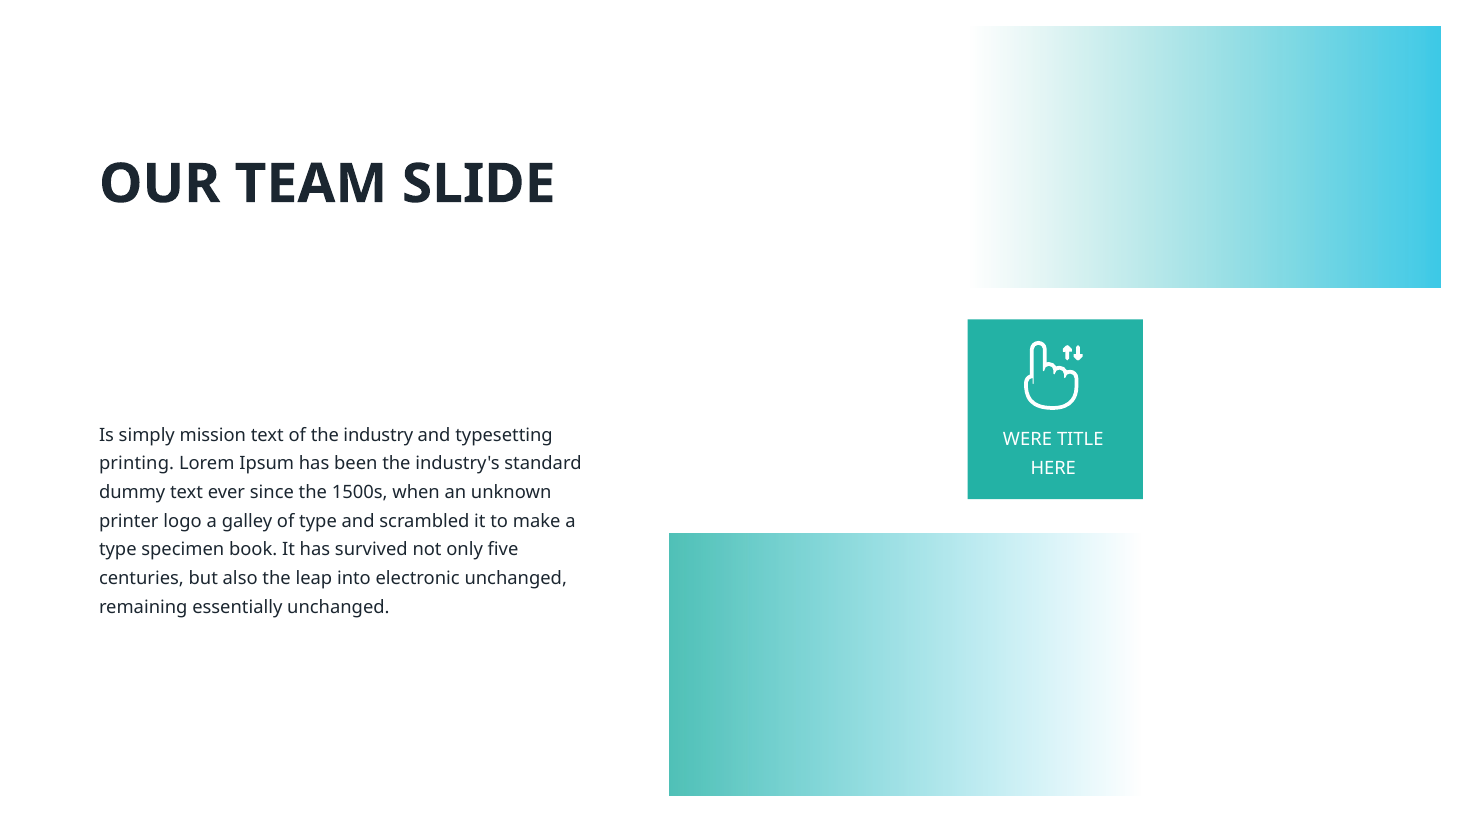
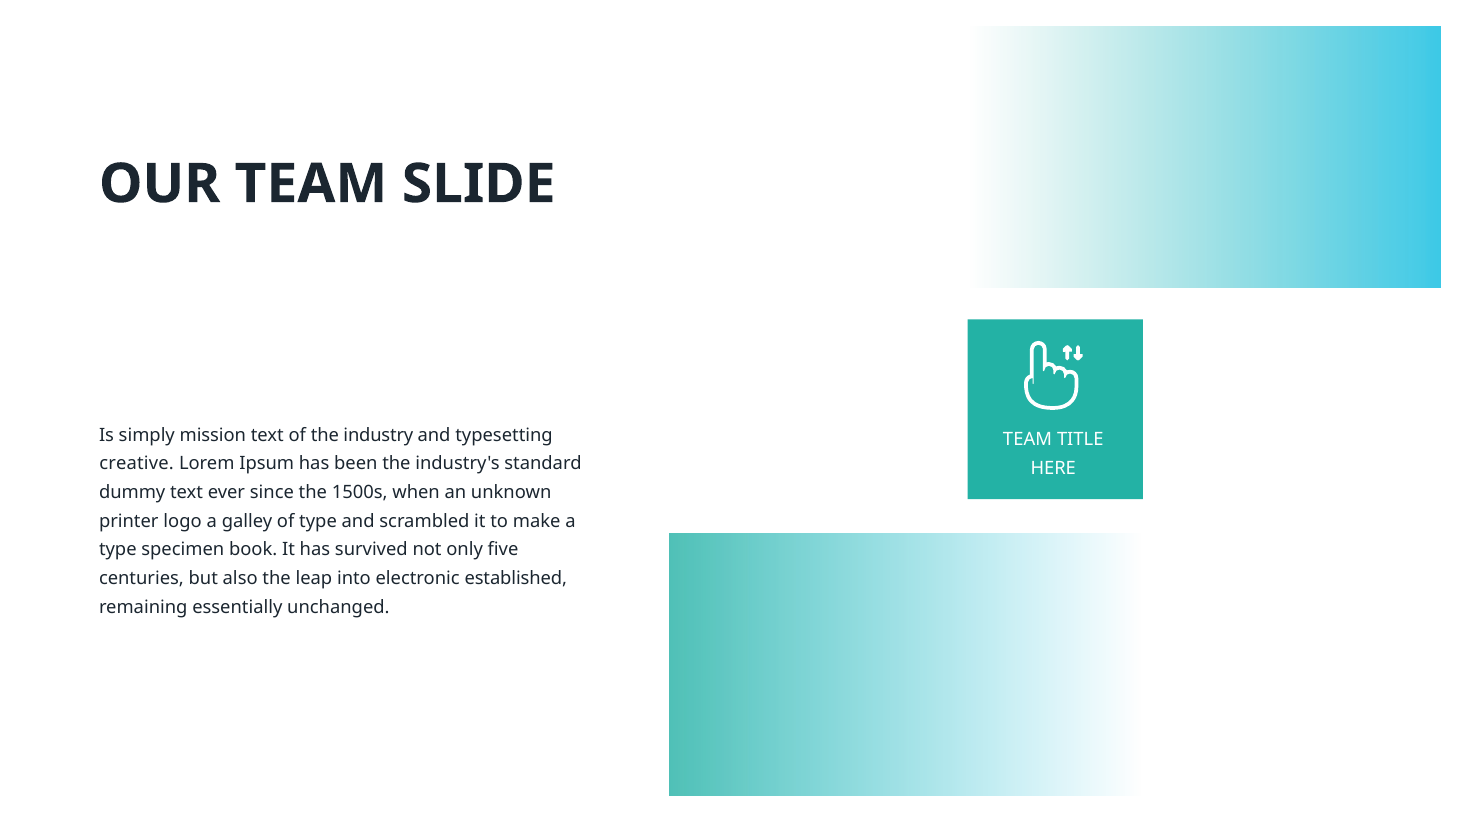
WERE at (1028, 440): WERE -> TEAM
printing: printing -> creative
electronic unchanged: unchanged -> established
